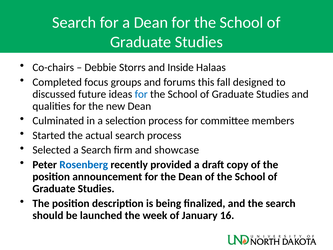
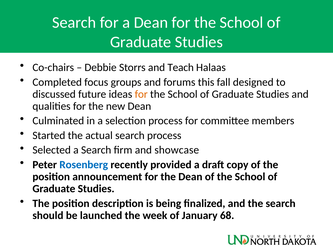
Inside: Inside -> Teach
for at (141, 94) colour: blue -> orange
16: 16 -> 68
